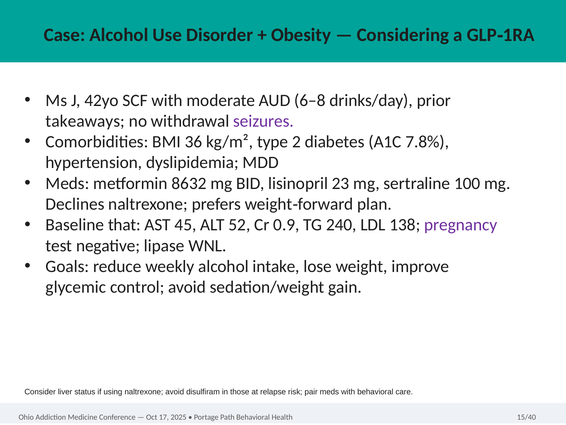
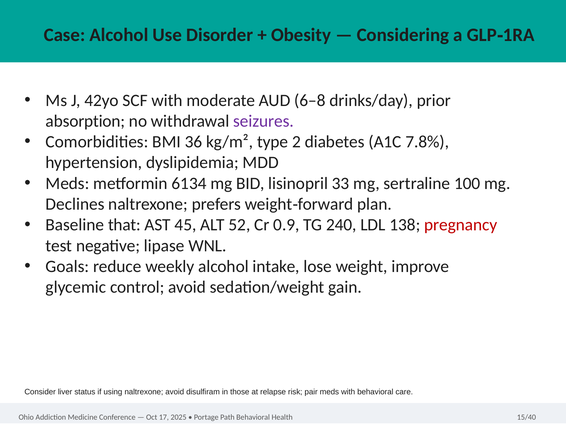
takeaways: takeaways -> absorption
8632: 8632 -> 6134
23: 23 -> 33
pregnancy colour: purple -> red
